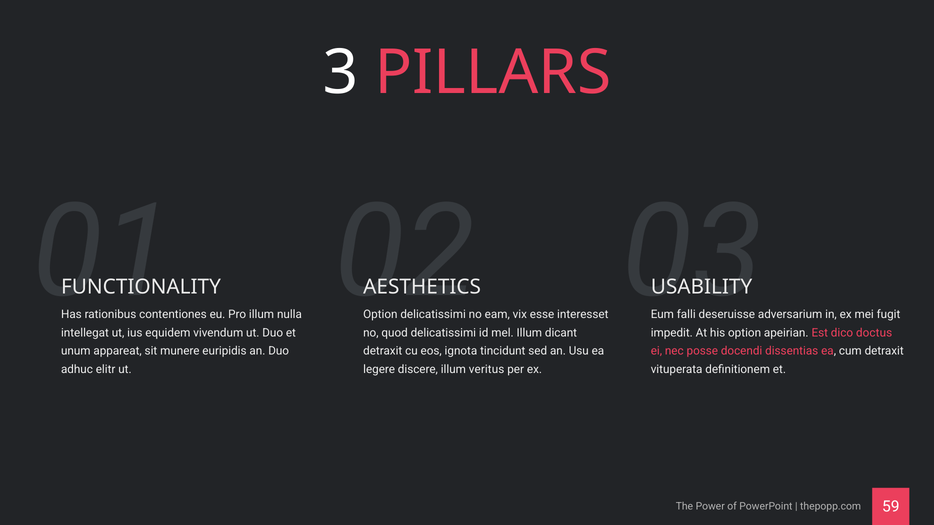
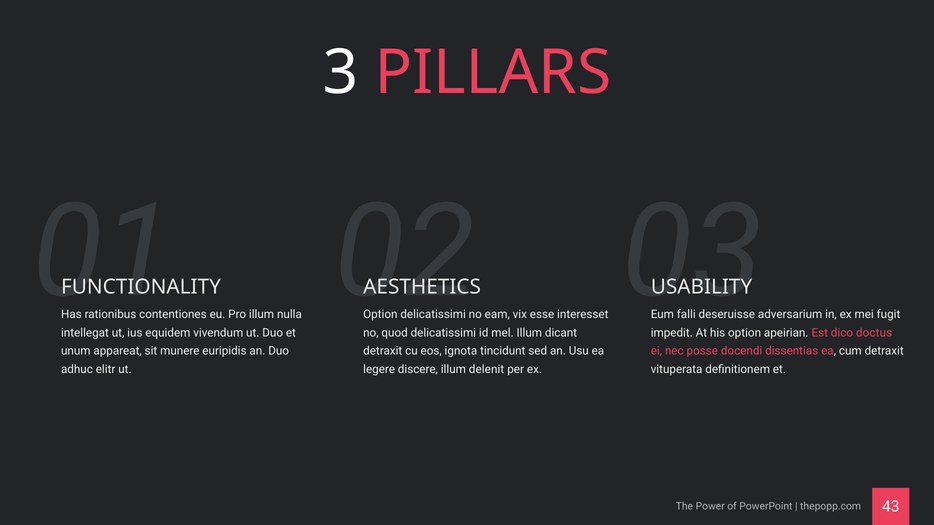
veritus: veritus -> delenit
59: 59 -> 43
